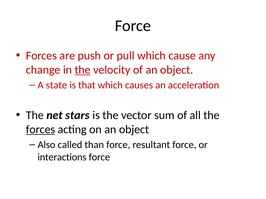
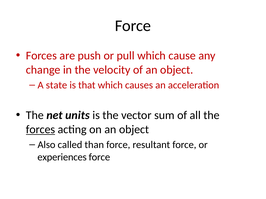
the at (83, 70) underline: present -> none
stars: stars -> units
interactions: interactions -> experiences
